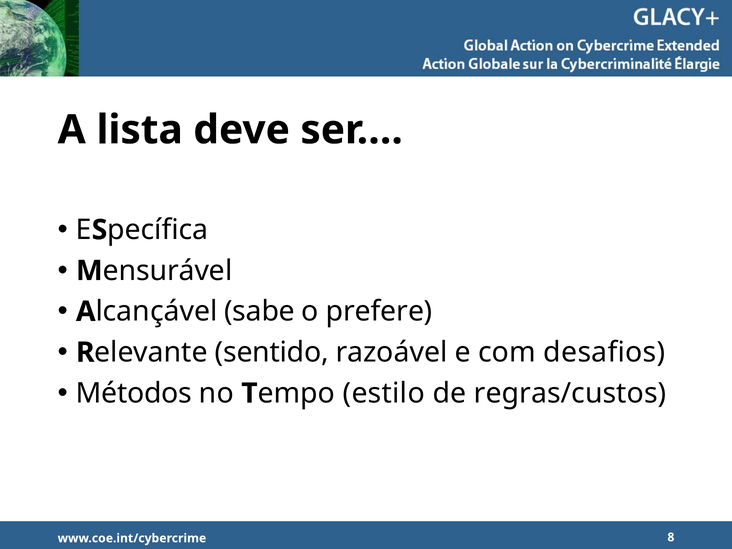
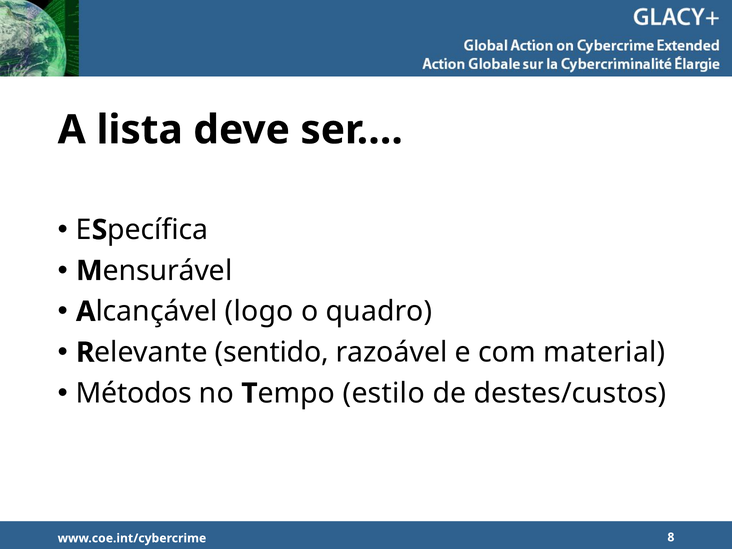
sabe: sabe -> logo
prefere: prefere -> quadro
desafios: desafios -> material
regras/custos: regras/custos -> destes/custos
